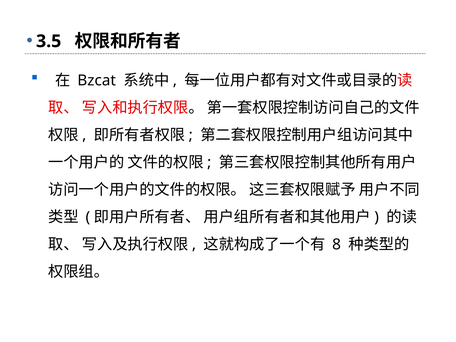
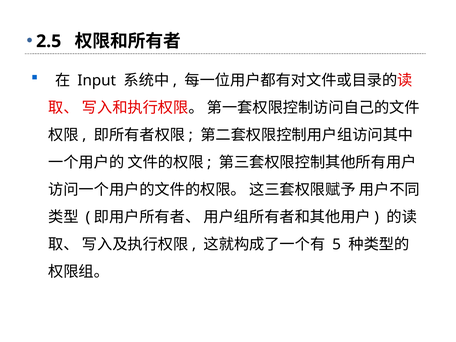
3.5: 3.5 -> 2.5
Bzcat: Bzcat -> Input
8: 8 -> 5
